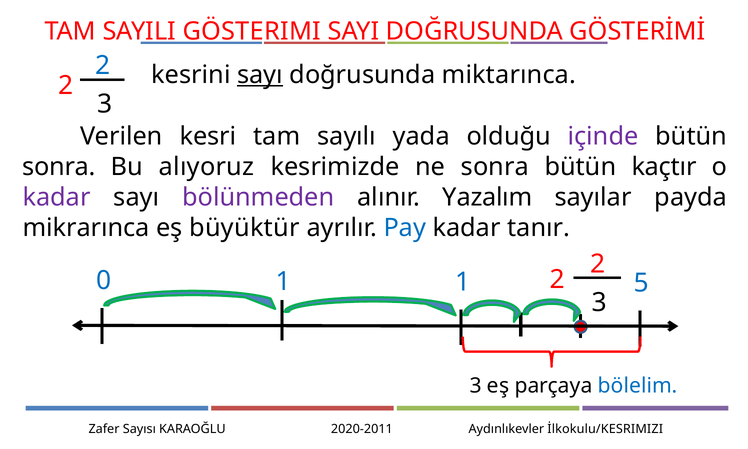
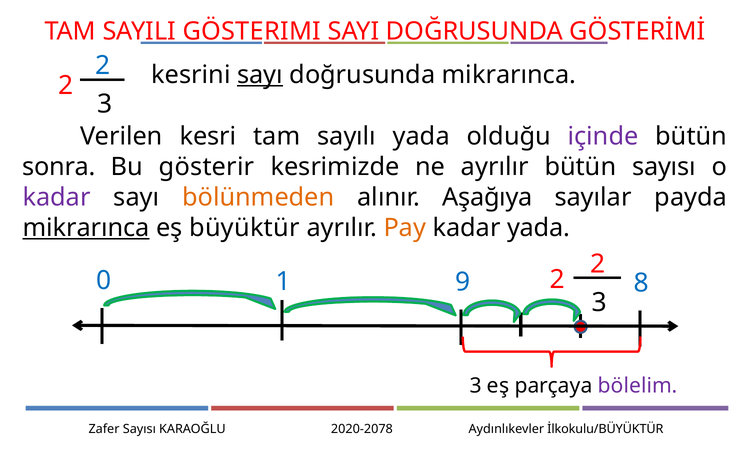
doğrusunda miktarınca: miktarınca -> mikrarınca
alıyoruz: alıyoruz -> gösterir
ne sonra: sonra -> ayrılır
bütün kaçtır: kaçtır -> sayısı
bölünmeden colour: purple -> orange
Yazalım: Yazalım -> Aşağıya
mikrarınca at (86, 228) underline: none -> present
Pay colour: blue -> orange
kadar tanır: tanır -> yada
1 at (463, 282): 1 -> 9
5: 5 -> 8
bölelim colour: blue -> purple
2020-2011: 2020-2011 -> 2020-2078
İlkokulu/KESRIMIZI: İlkokulu/KESRIMIZI -> İlkokulu/BÜYÜKTÜR
